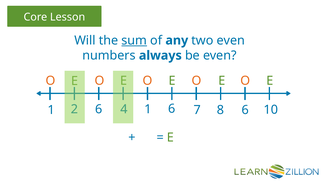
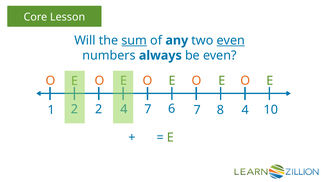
even at (231, 40) underline: none -> present
6 at (99, 109): 6 -> 2
1 at (148, 109): 1 -> 7
8 6: 6 -> 4
